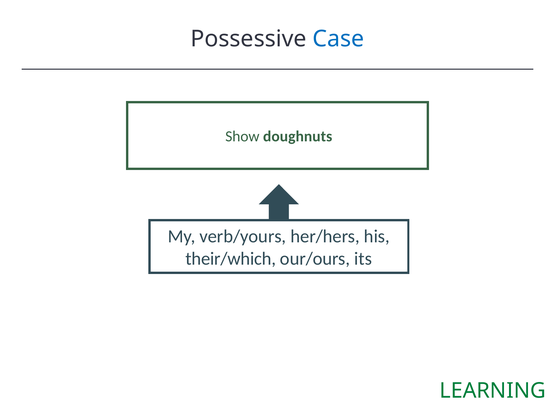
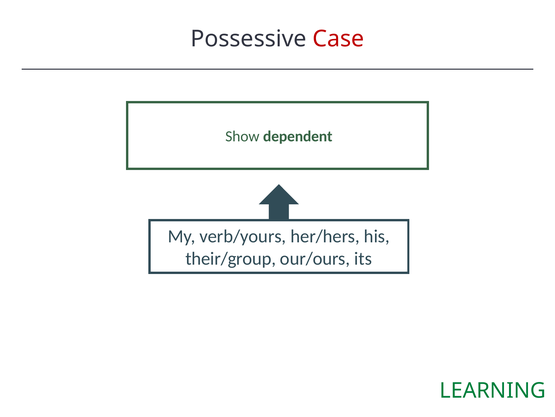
Case colour: blue -> red
doughnuts: doughnuts -> dependent
their/which: their/which -> their/group
